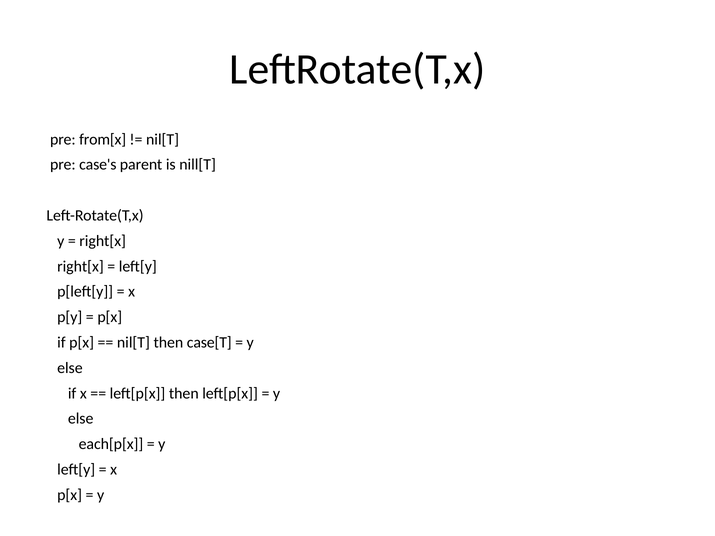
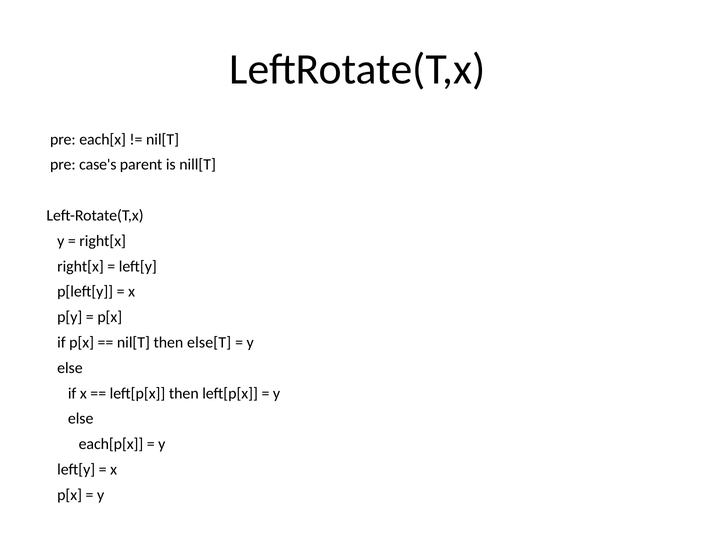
from[x: from[x -> each[x
case[T: case[T -> else[T
